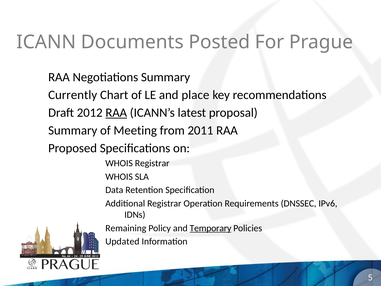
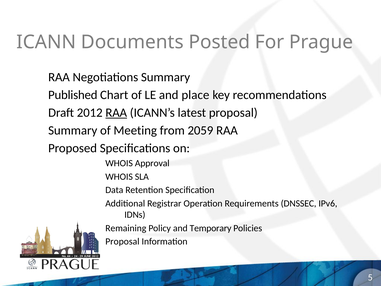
Currently: Currently -> Published
2011: 2011 -> 2059
WHOIS Registrar: Registrar -> Approval
Temporary underline: present -> none
Updated at (122, 241): Updated -> Proposal
